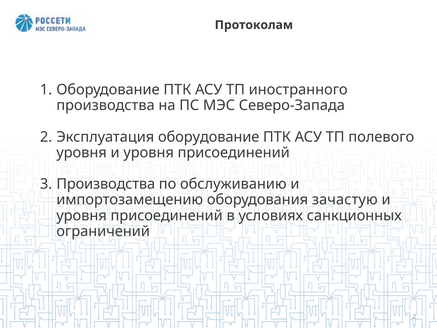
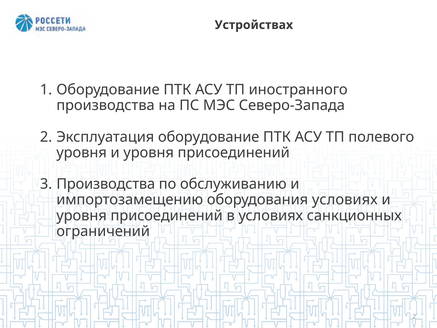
Протоколам: Протоколам -> Устройствах
оборудования зачастую: зачастую -> условиях
